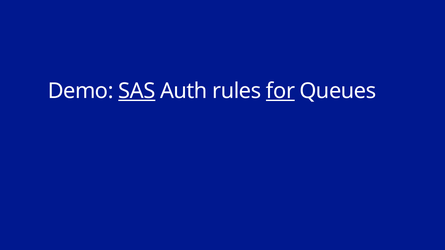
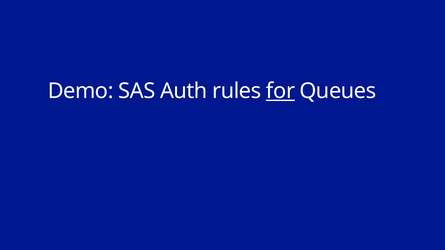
SAS underline: present -> none
